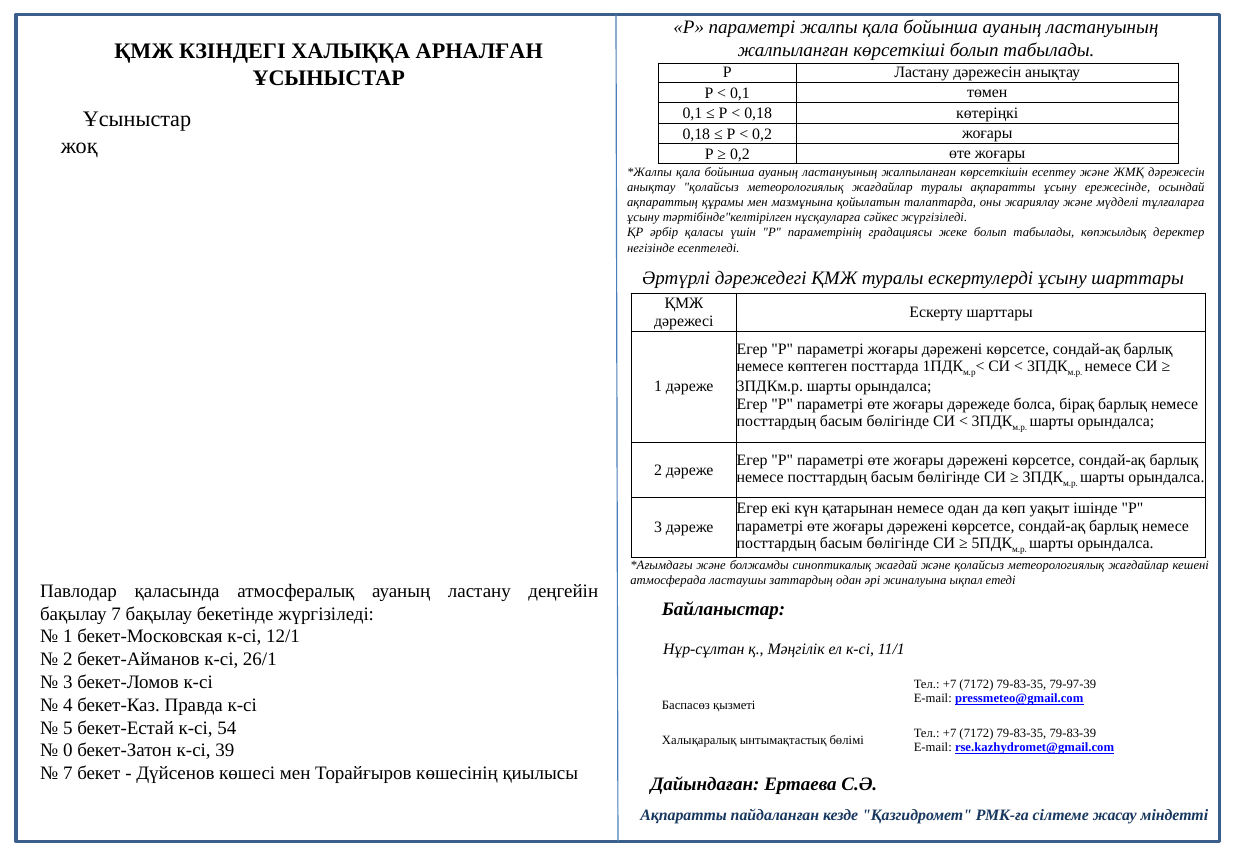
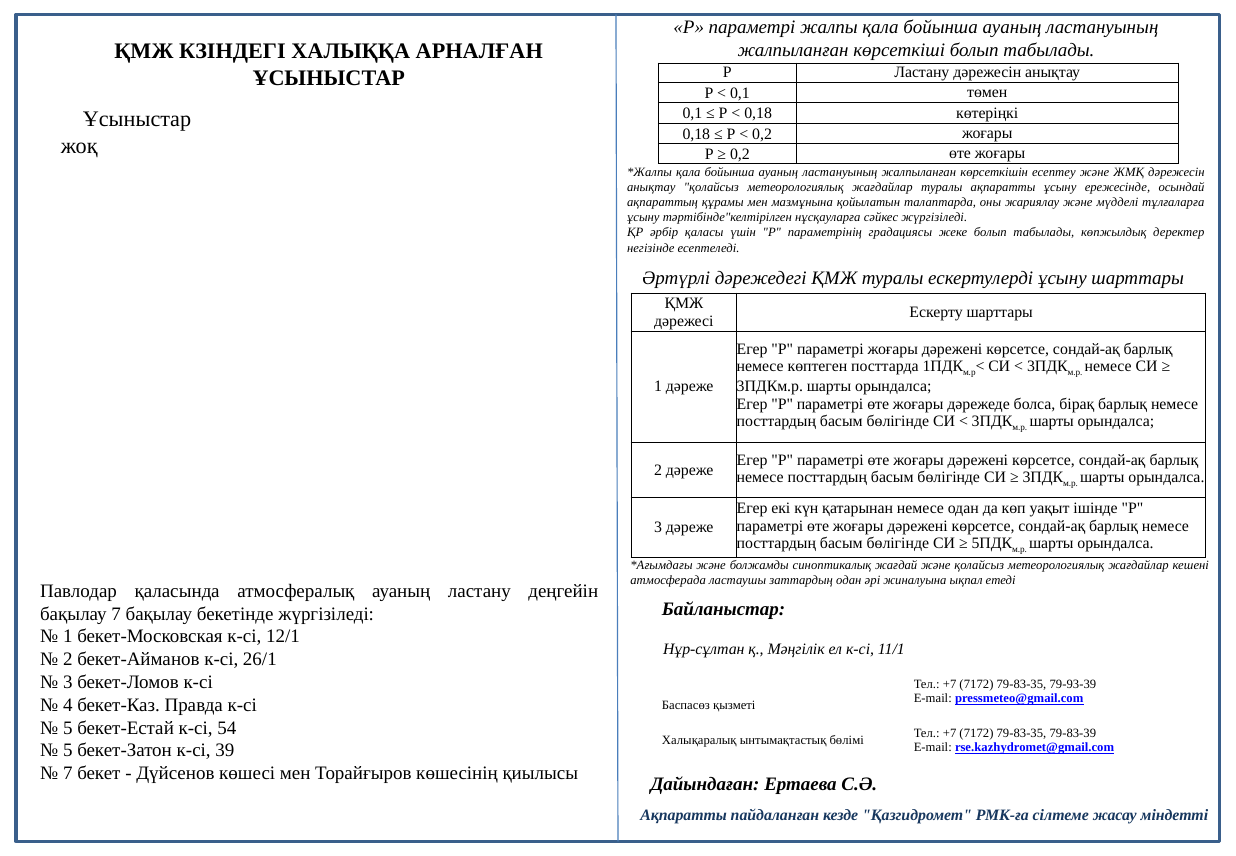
79-97-39: 79-97-39 -> 79-93-39
0 at (68, 750): 0 -> 5
